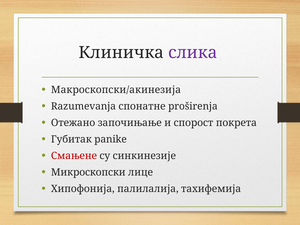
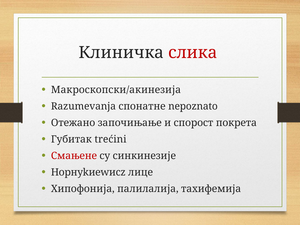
слика colour: purple -> red
proširenja: proširenja -> nepoznato
panike: panike -> trećini
Микроскопски: Микроскопски -> Hорнykиеwиcz
